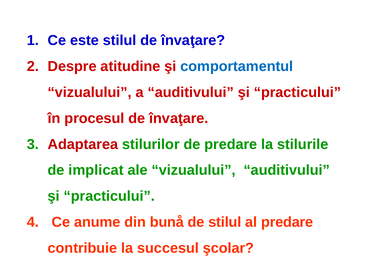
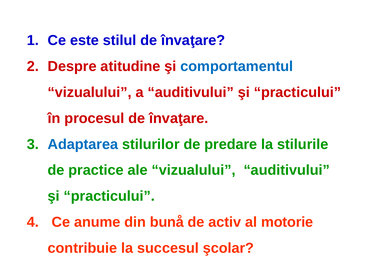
Adaptarea colour: red -> blue
implicat: implicat -> practice
de stilul: stilul -> activ
al predare: predare -> motorie
